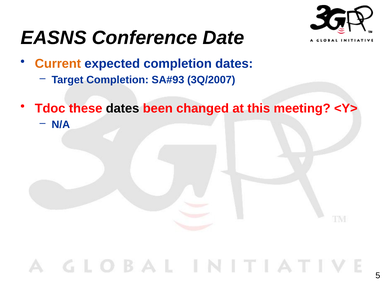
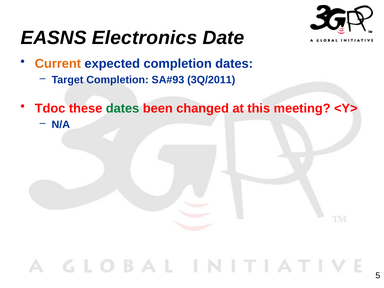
Conference: Conference -> Electronics
3Q/2007: 3Q/2007 -> 3Q/2011
dates at (123, 108) colour: black -> green
